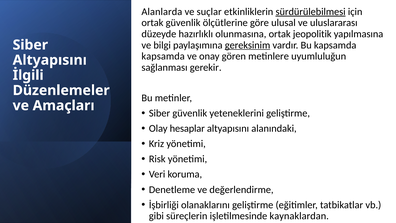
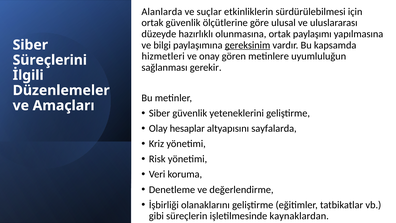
sürdürülebilmesi underline: present -> none
jeopolitik: jeopolitik -> paylaşımı
kapsamda at (163, 56): kapsamda -> hizmetleri
Altyapısını at (50, 60): Altyapısını -> Süreçlerini
alanındaki: alanındaki -> sayfalarda
